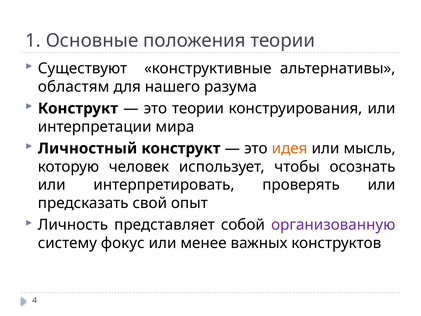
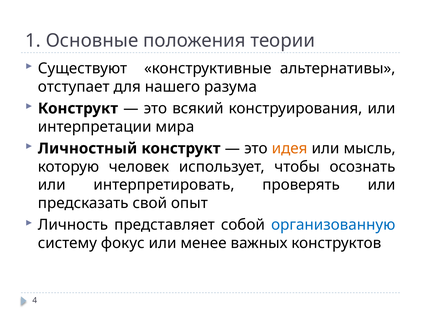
областям: областям -> отступает
это теории: теории -> всякий
организованную colour: purple -> blue
